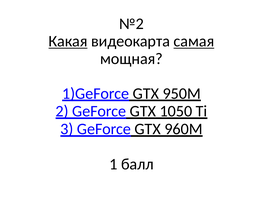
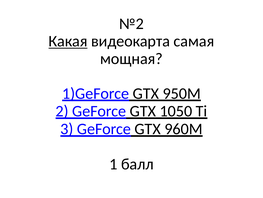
самая underline: present -> none
